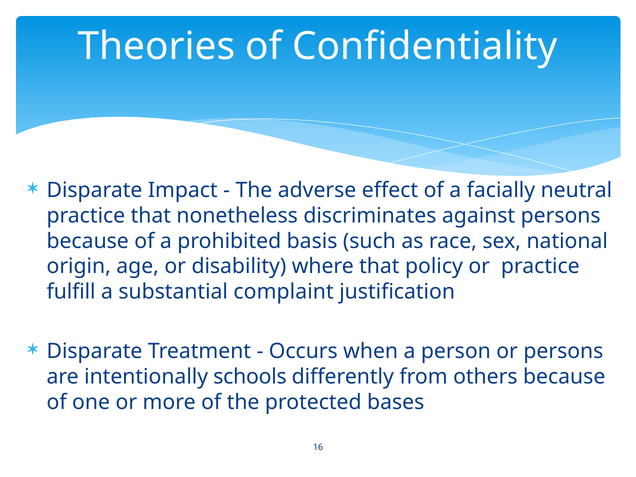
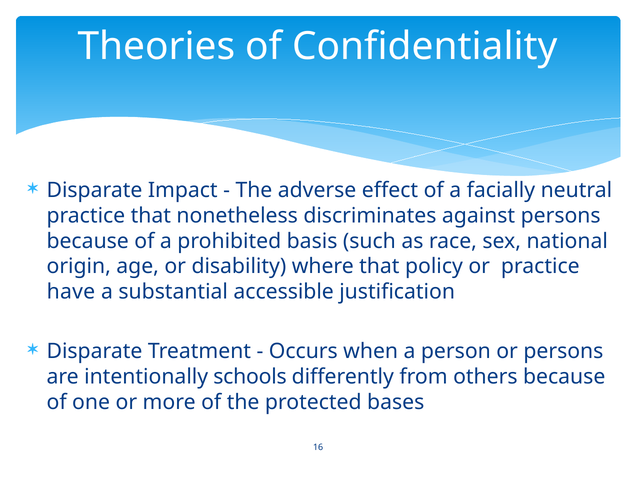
fulfill: fulfill -> have
complaint: complaint -> accessible
